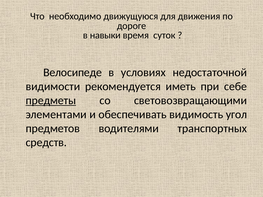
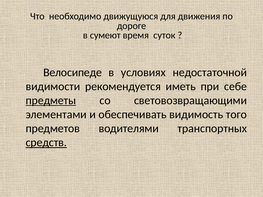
навыки: навыки -> сумеют
угол: угол -> того
средств underline: none -> present
